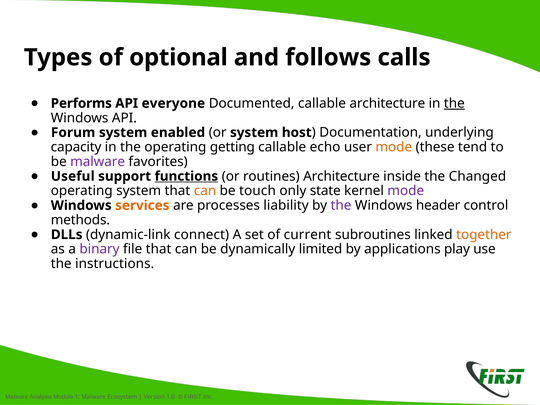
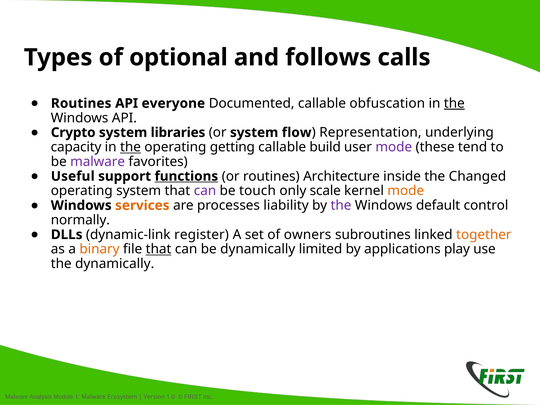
Performs at (81, 103): Performs -> Routines
callable architecture: architecture -> obfuscation
Forum: Forum -> Crypto
enabled: enabled -> libraries
host: host -> flow
Documentation: Documentation -> Representation
the at (131, 147) underline: none -> present
echo: echo -> build
mode at (394, 147) colour: orange -> purple
can at (205, 191) colour: orange -> purple
state: state -> scale
mode at (406, 191) colour: purple -> orange
header: header -> default
methods: methods -> normally
connect: connect -> register
current: current -> owners
binary colour: purple -> orange
that at (159, 249) underline: none -> present
the instructions: instructions -> dynamically
